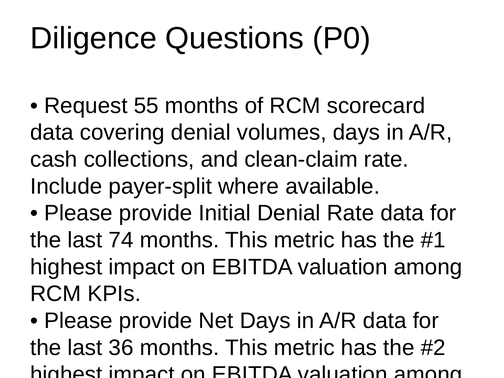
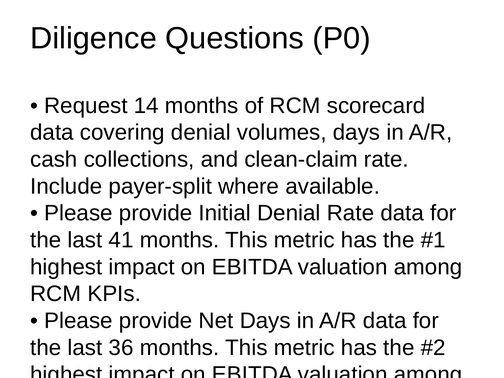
55: 55 -> 14
74: 74 -> 41
